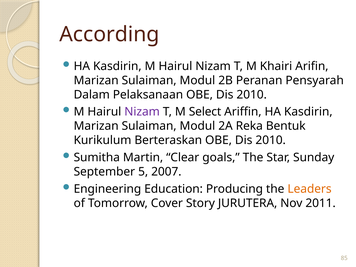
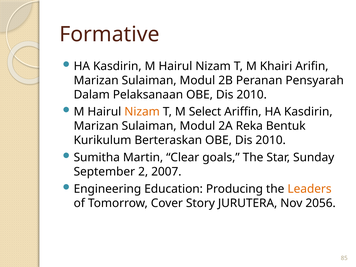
According: According -> Formative
Nizam at (142, 112) colour: purple -> orange
5: 5 -> 2
2011: 2011 -> 2056
